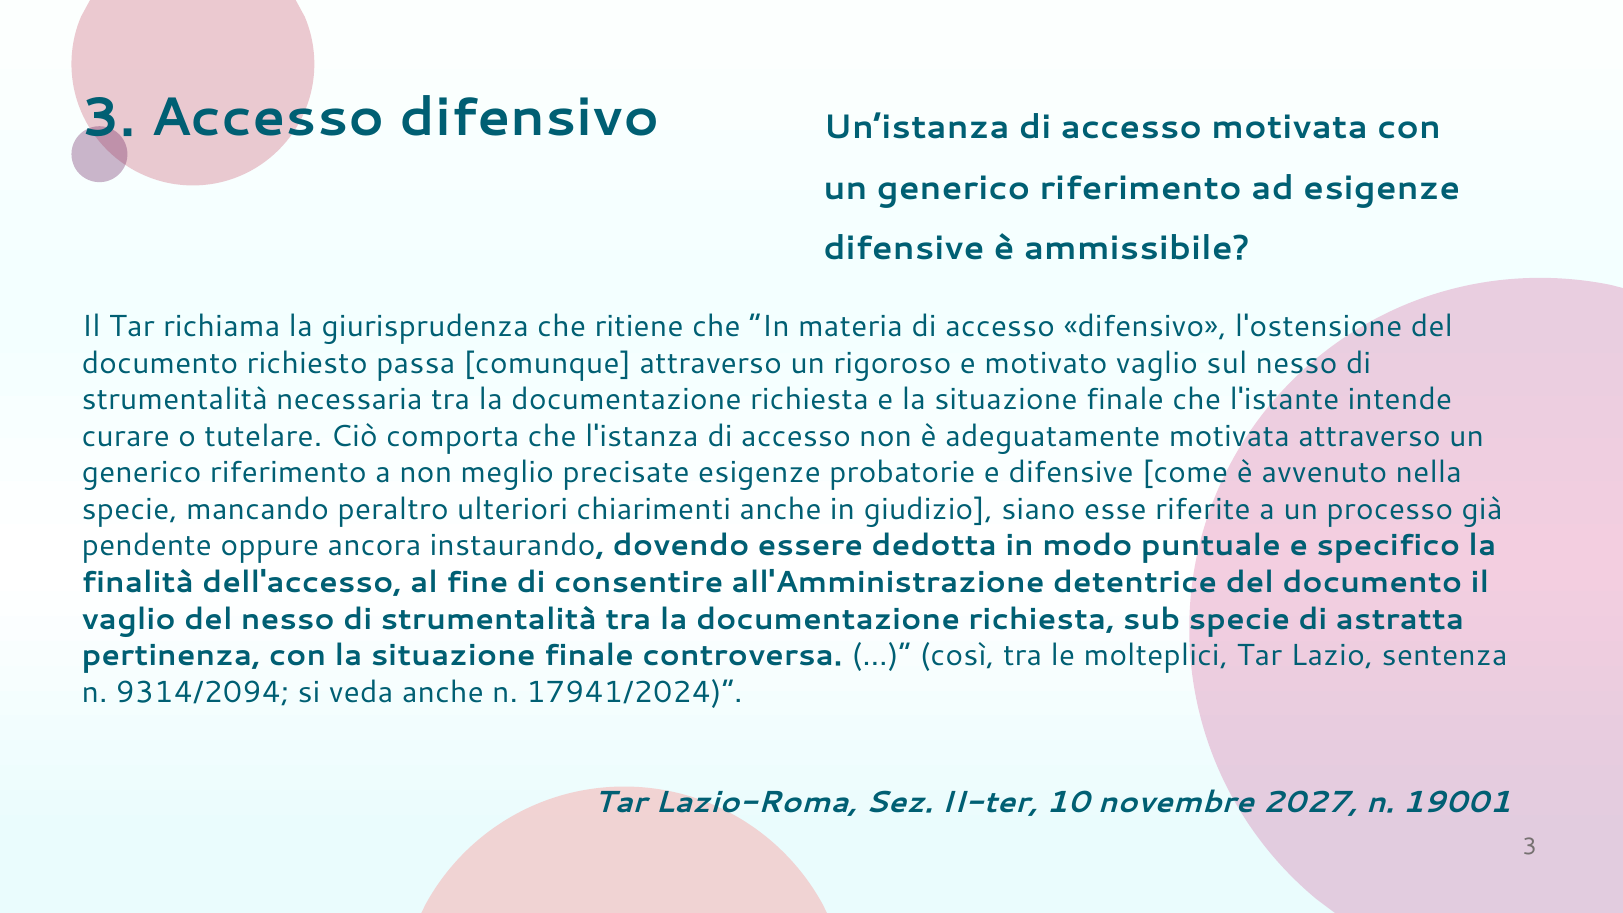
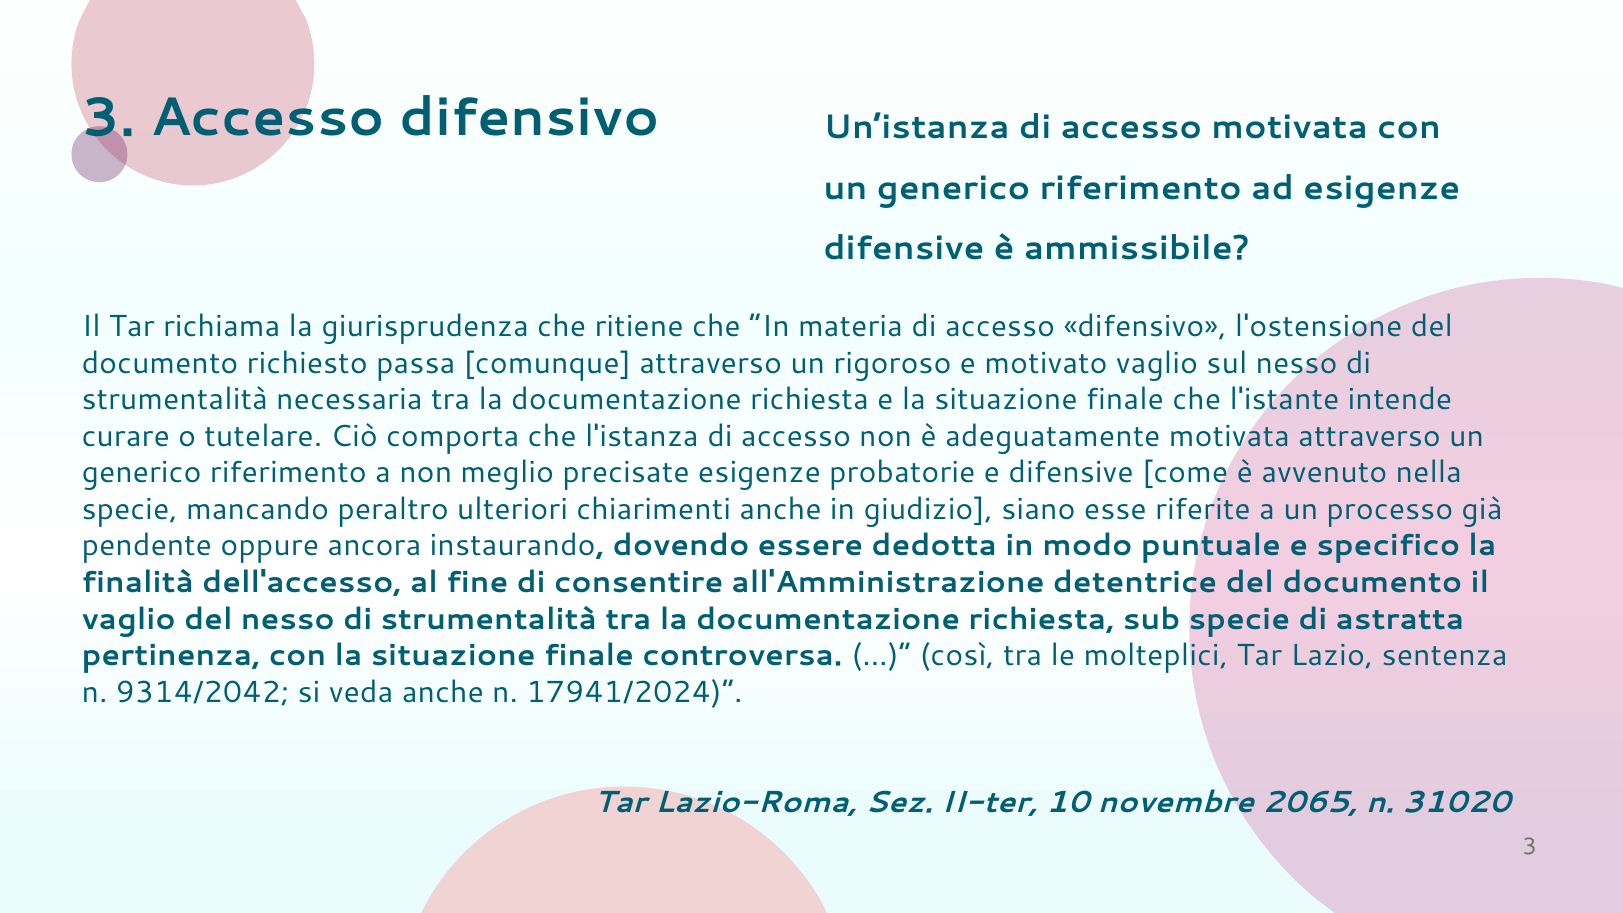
9314/2094: 9314/2094 -> 9314/2042
2027: 2027 -> 2065
19001: 19001 -> 31020
